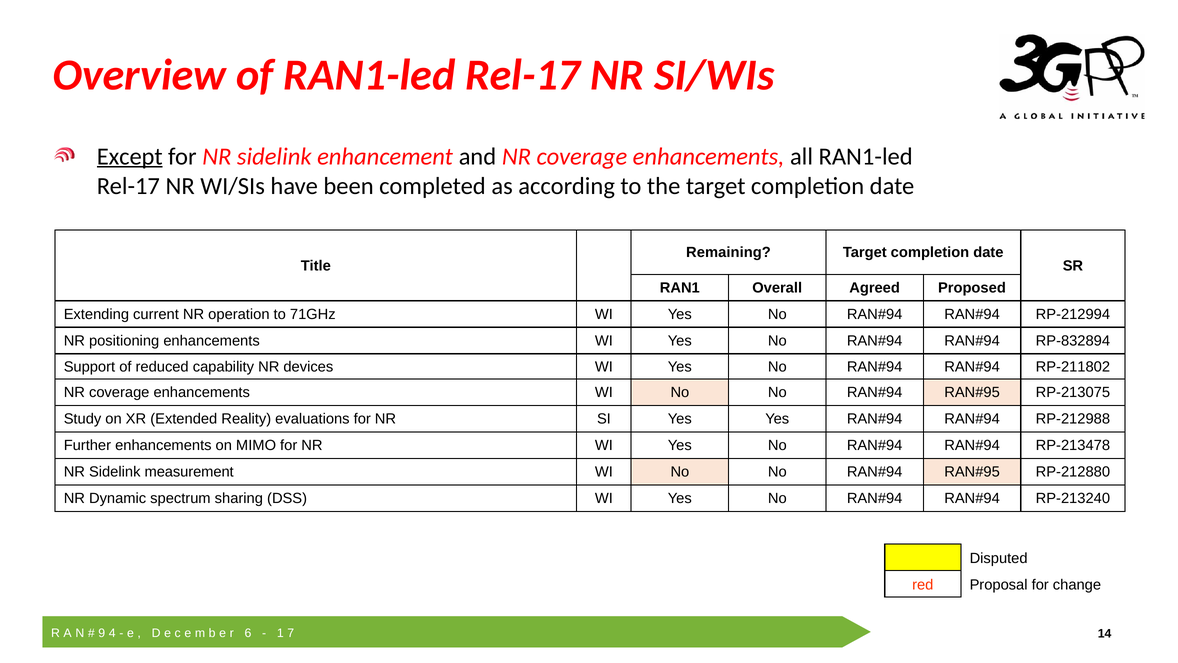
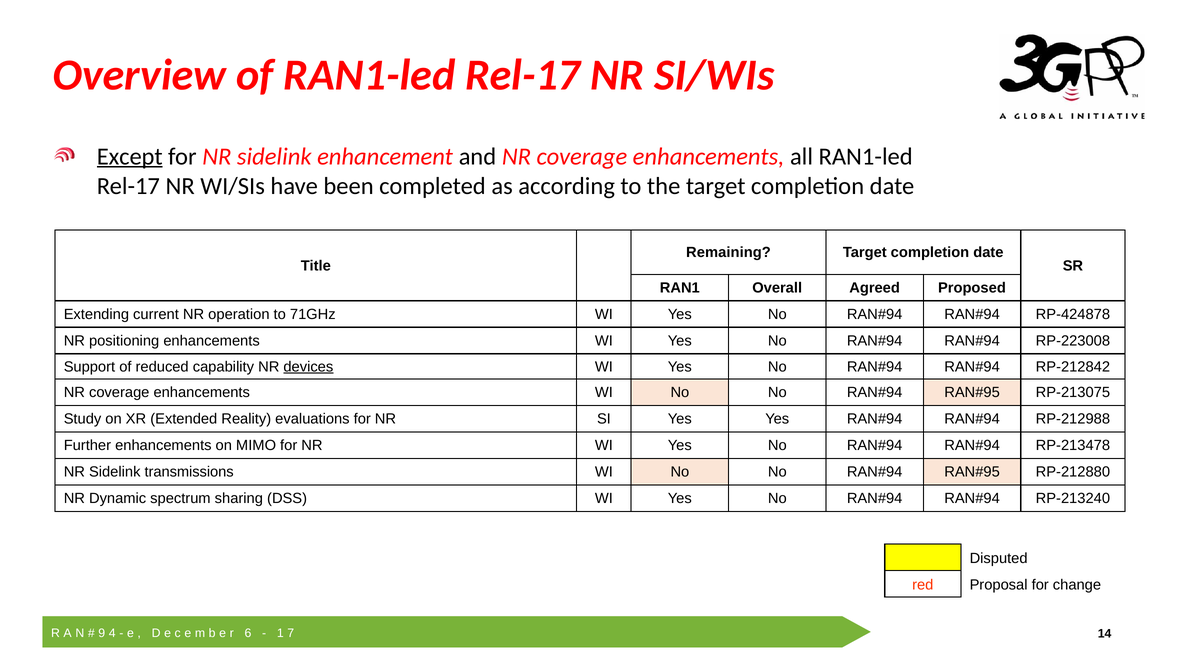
RP-212994: RP-212994 -> RP-424878
RP-832894: RP-832894 -> RP-223008
devices underline: none -> present
RP-211802: RP-211802 -> RP-212842
measurement: measurement -> transmissions
